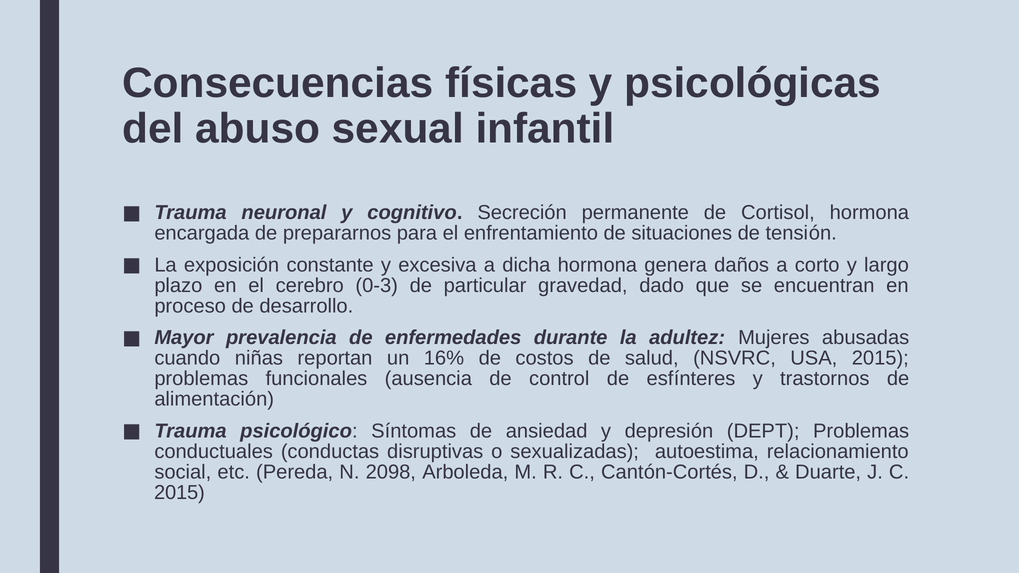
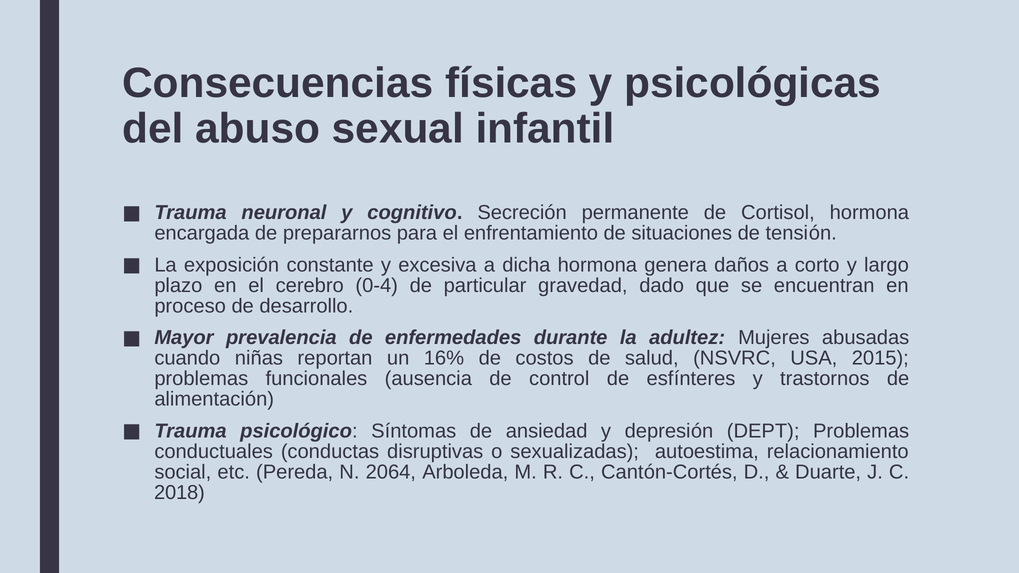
0-3: 0-3 -> 0-4
2098: 2098 -> 2064
2015 at (179, 493): 2015 -> 2018
